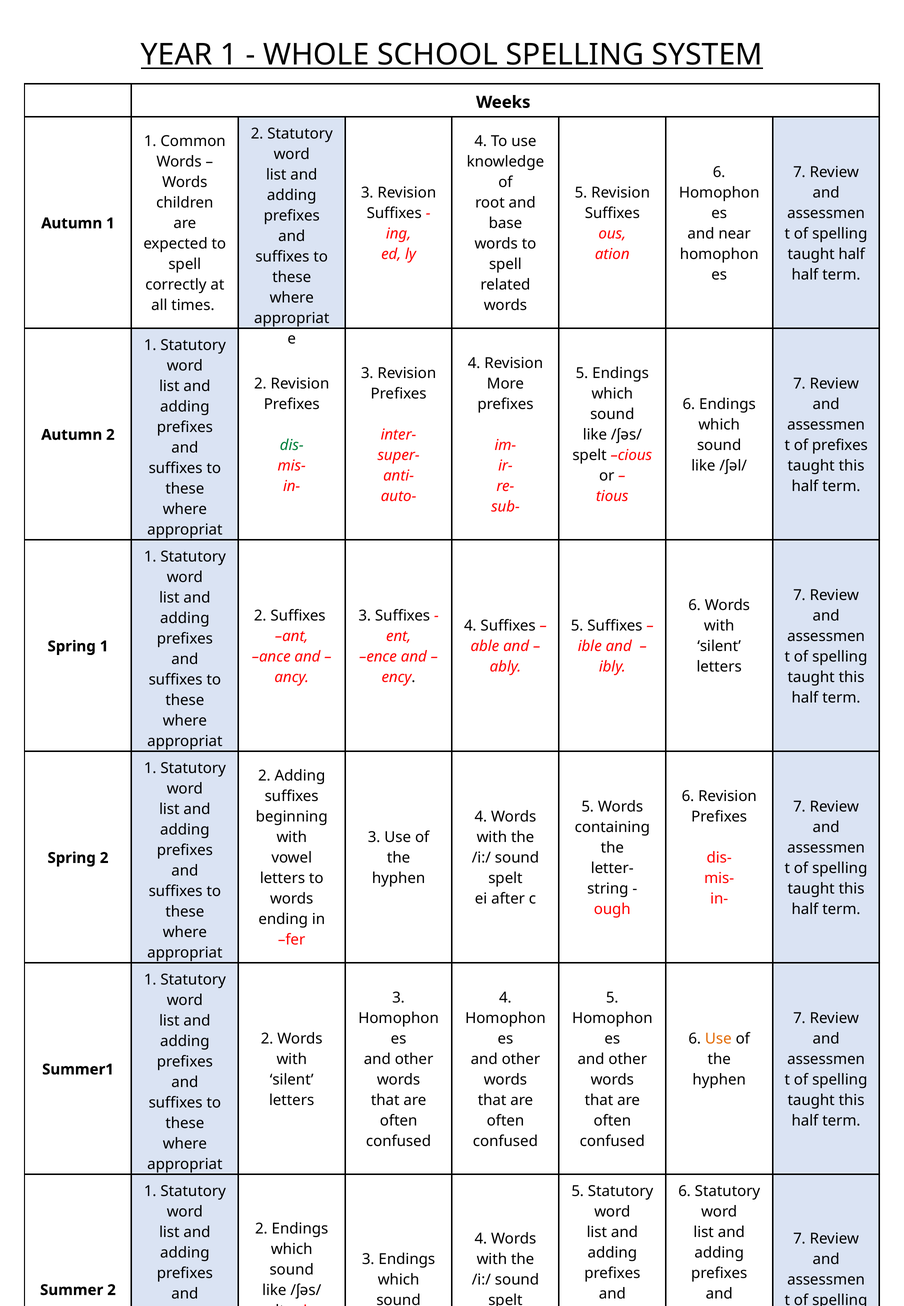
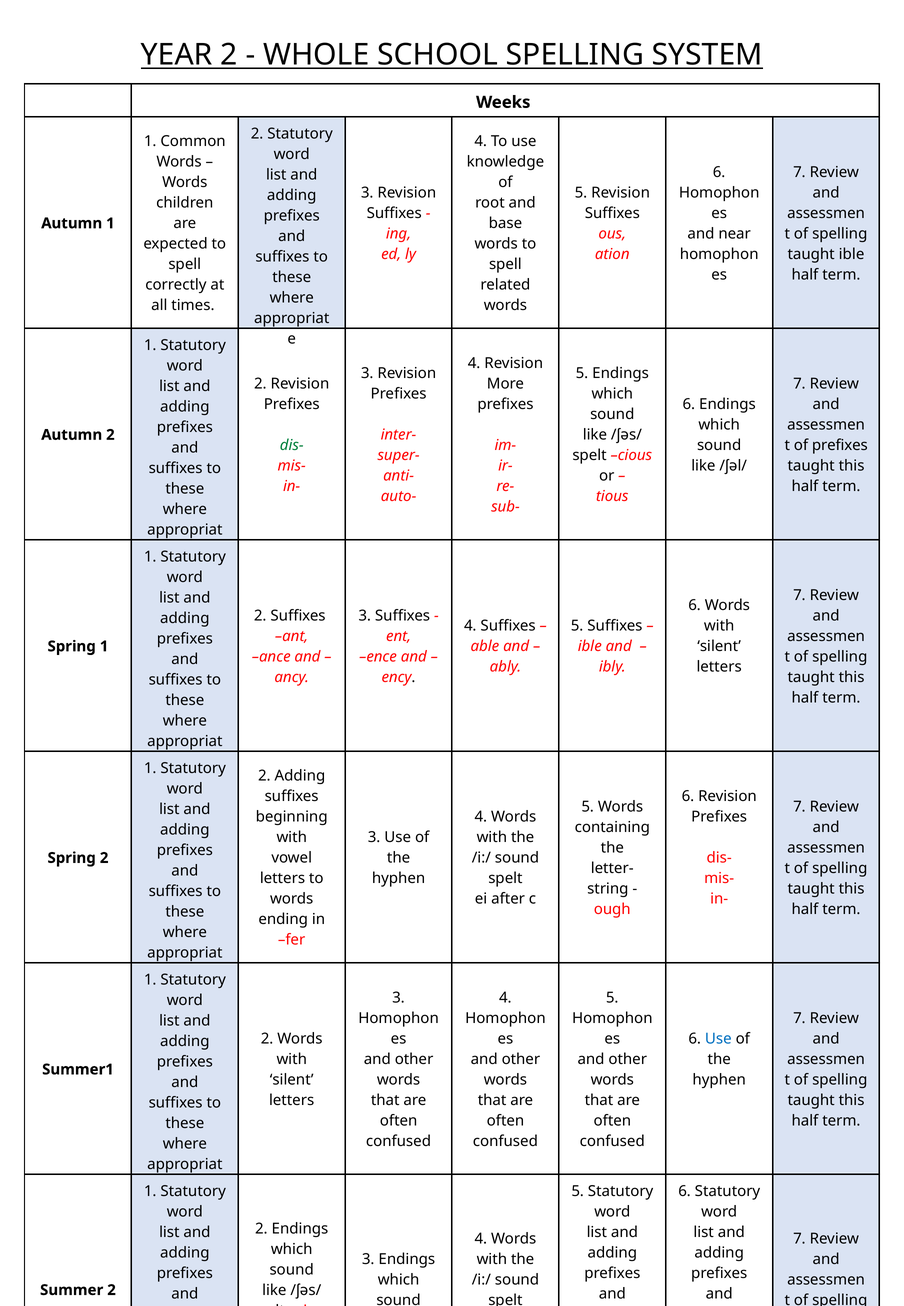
YEAR 1: 1 -> 2
taught half: half -> ible
Use at (718, 1039) colour: orange -> blue
